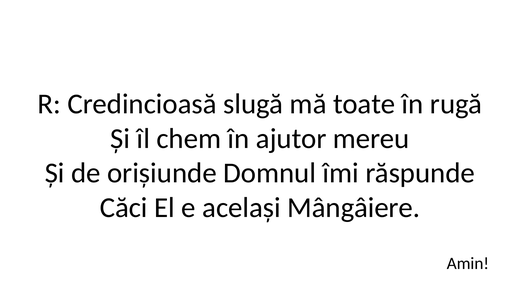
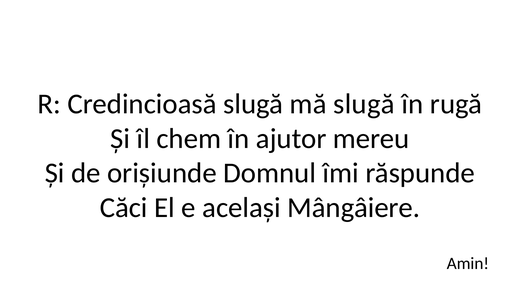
mă toate: toate -> slugă
